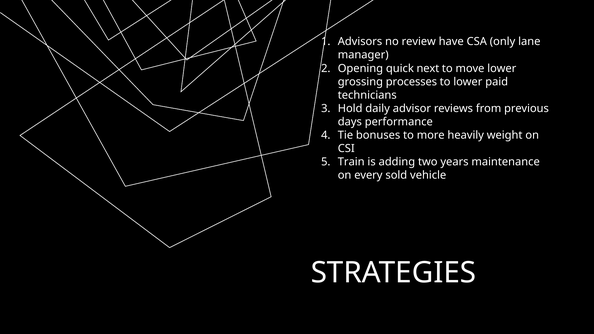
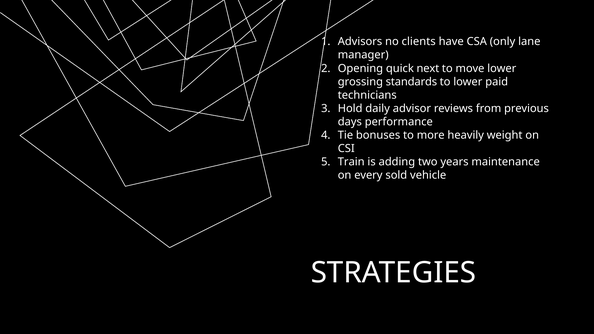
review: review -> clients
processes: processes -> standards
